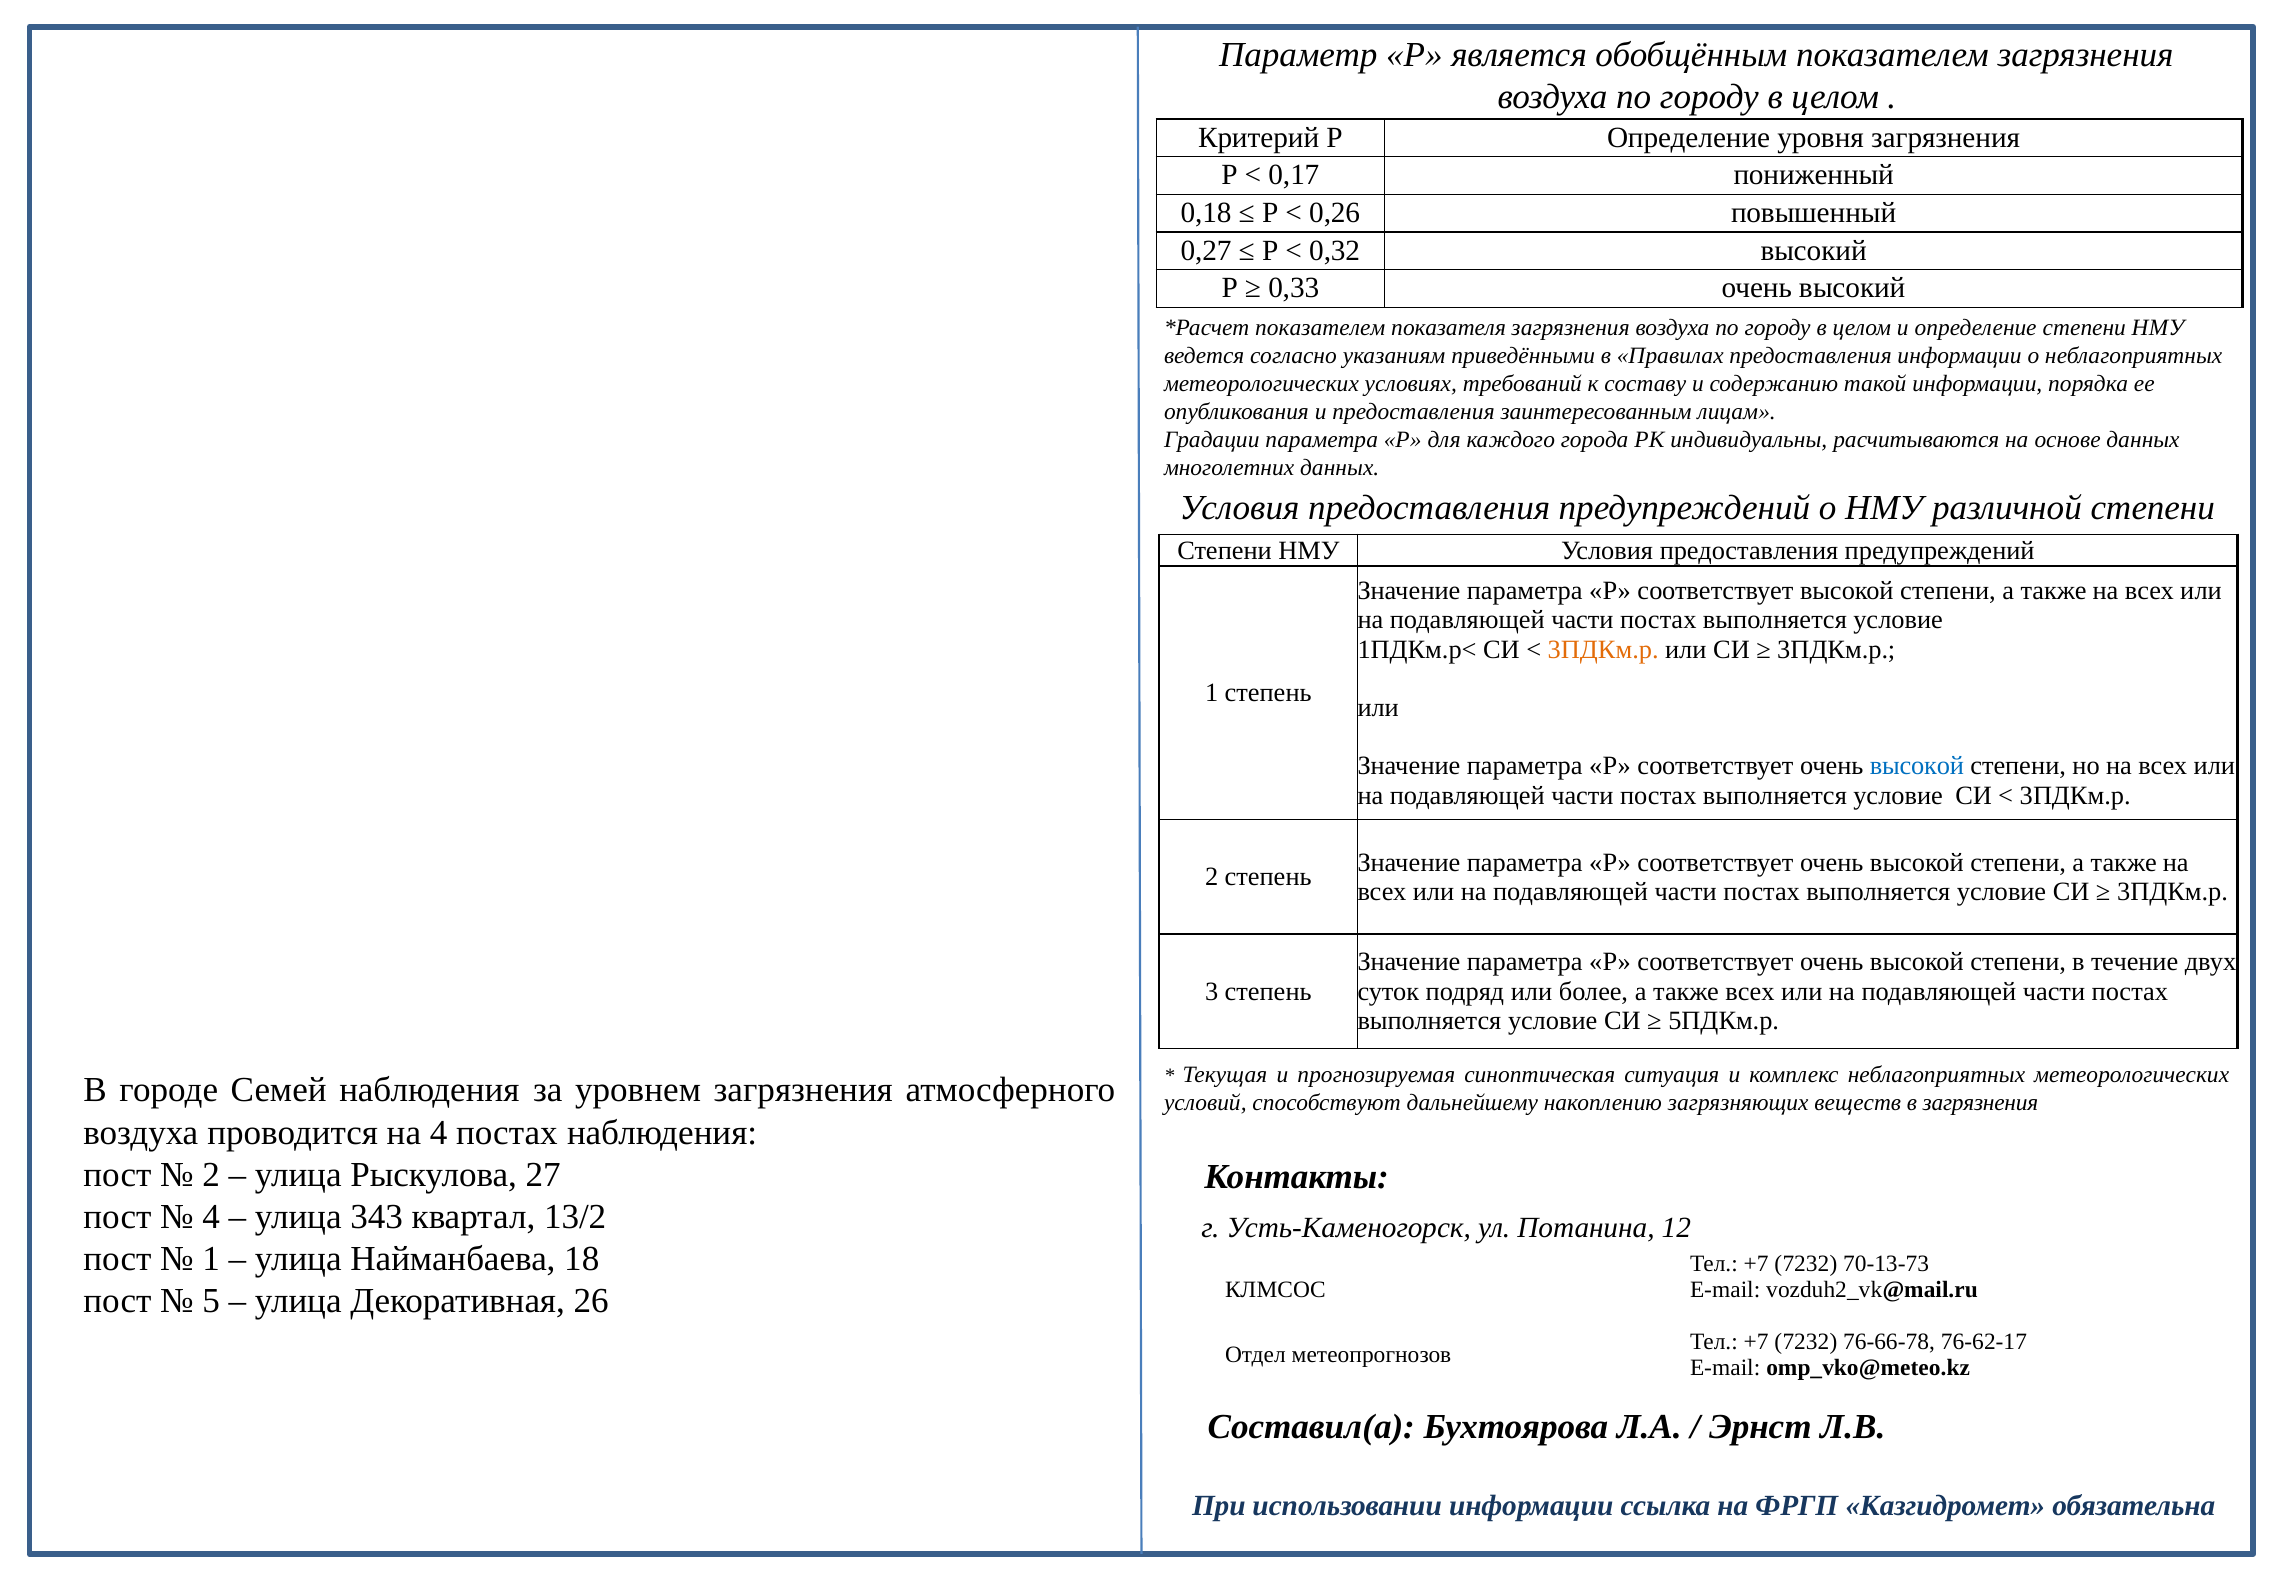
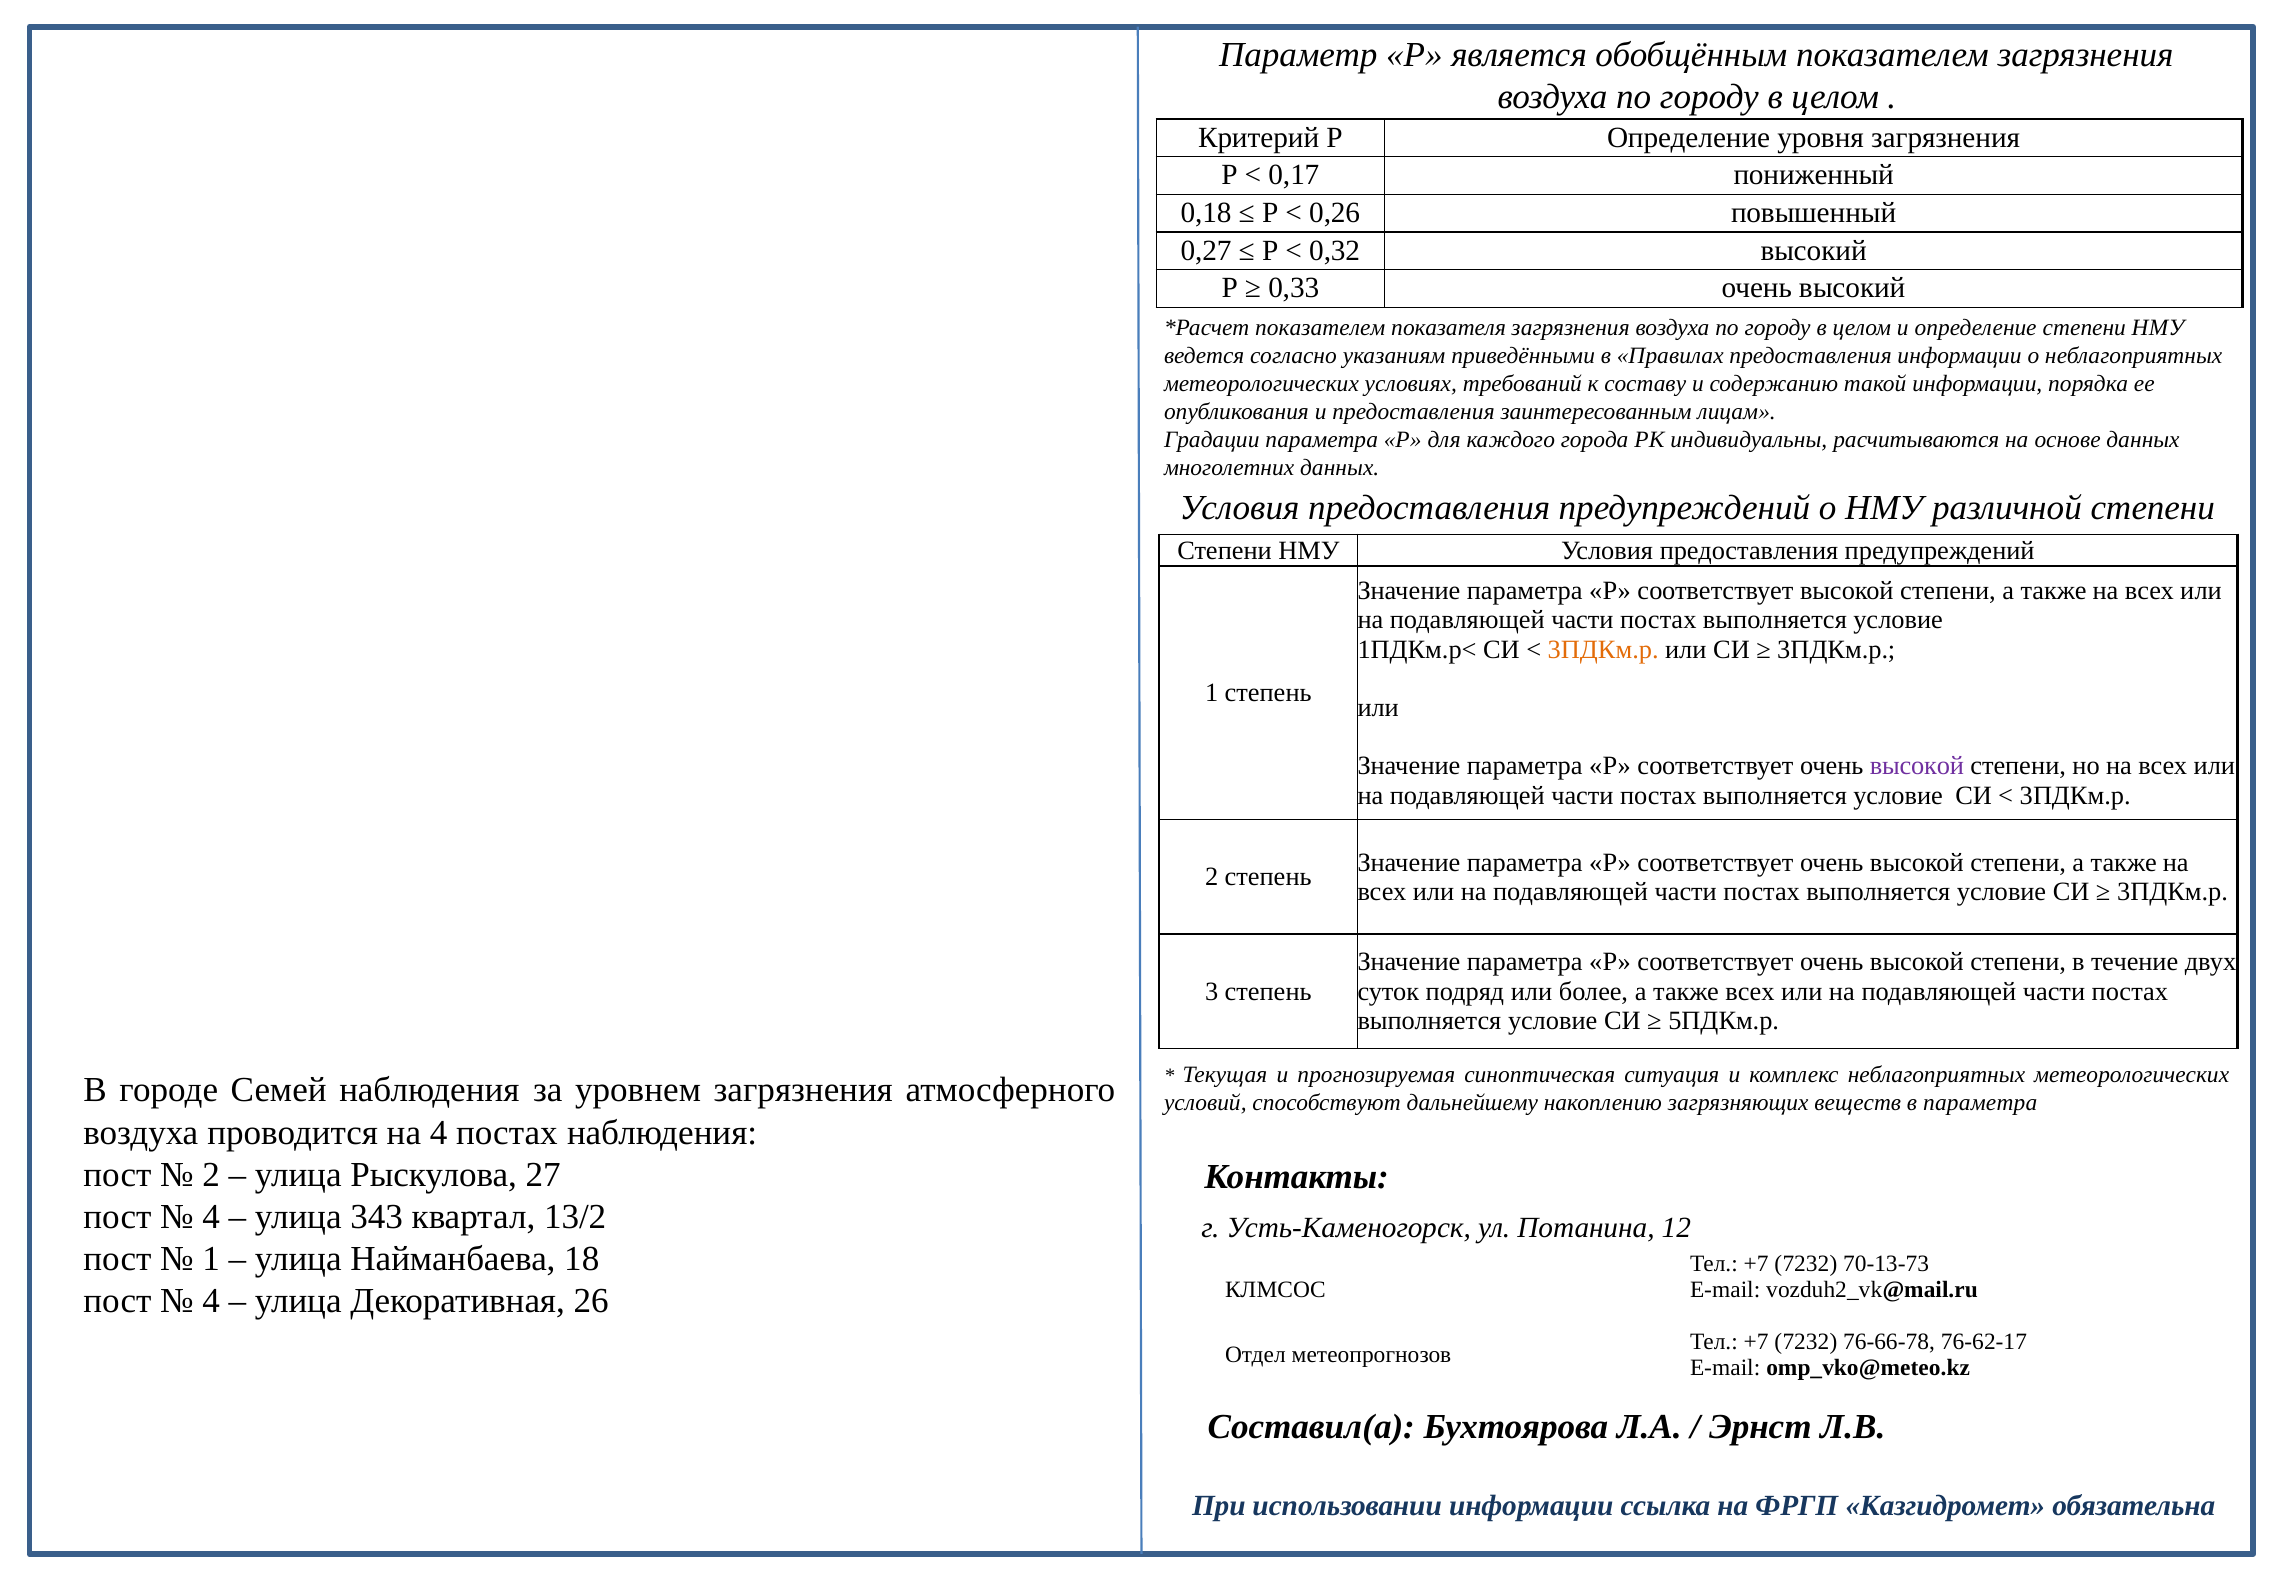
высокой at (1917, 766) colour: blue -> purple
в загрязнения: загрязнения -> параметра
5 at (211, 1301): 5 -> 4
